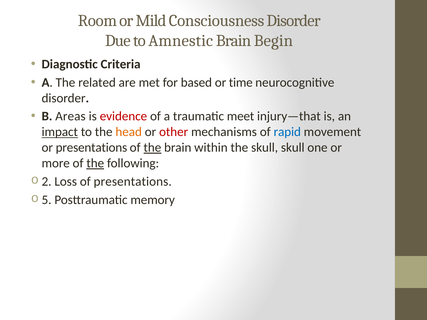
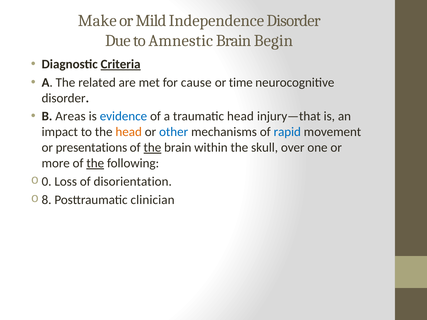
Room: Room -> Make
Consciousness: Consciousness -> Independence
Criteria underline: none -> present
based: based -> cause
evidence colour: red -> blue
traumatic meet: meet -> head
impact underline: present -> none
other colour: red -> blue
skull skull: skull -> over
2: 2 -> 0
of presentations: presentations -> disorientation
5: 5 -> 8
memory: memory -> clinician
